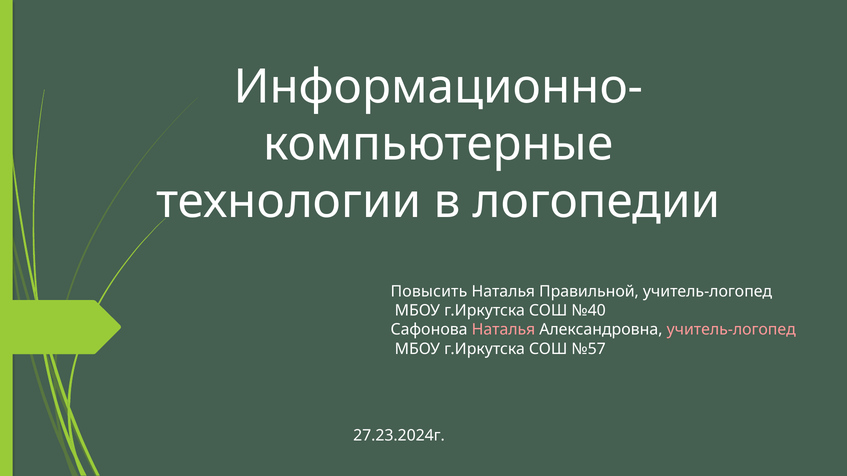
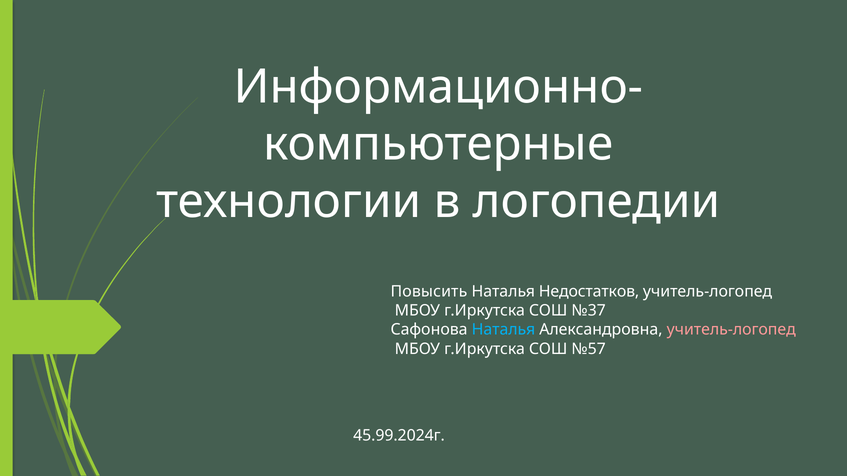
Правильной: Правильной -> Недостатков
№40: №40 -> №37
Наталья at (503, 330) colour: pink -> light blue
27.23.2024г: 27.23.2024г -> 45.99.2024г
